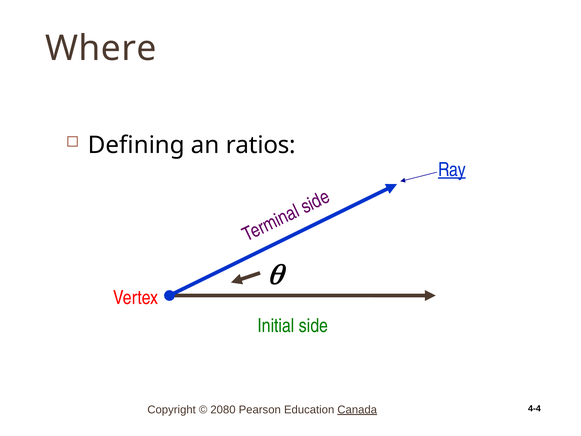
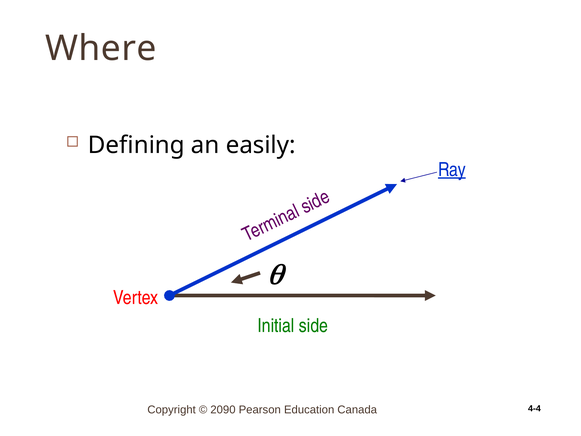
ratios: ratios -> easily
2080: 2080 -> 2090
Canada underline: present -> none
